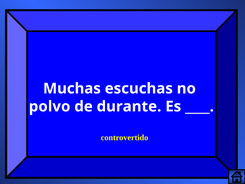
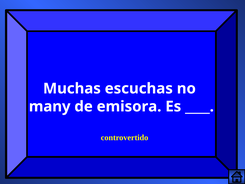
polvo: polvo -> many
durante: durante -> emisora
